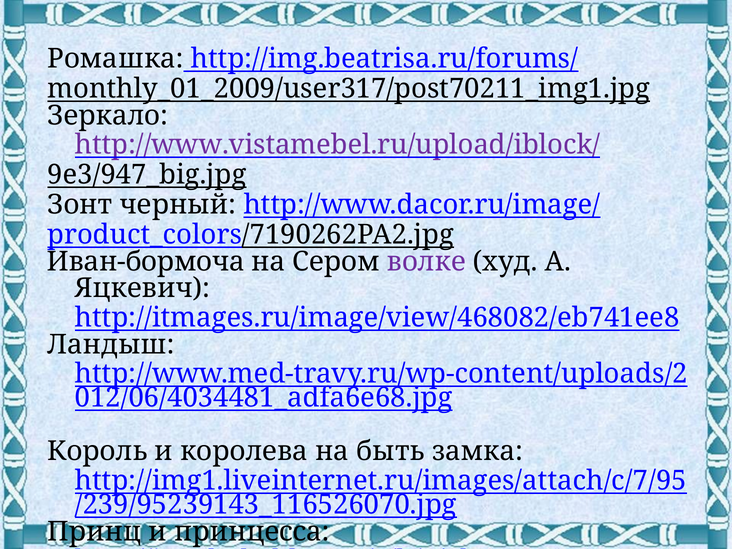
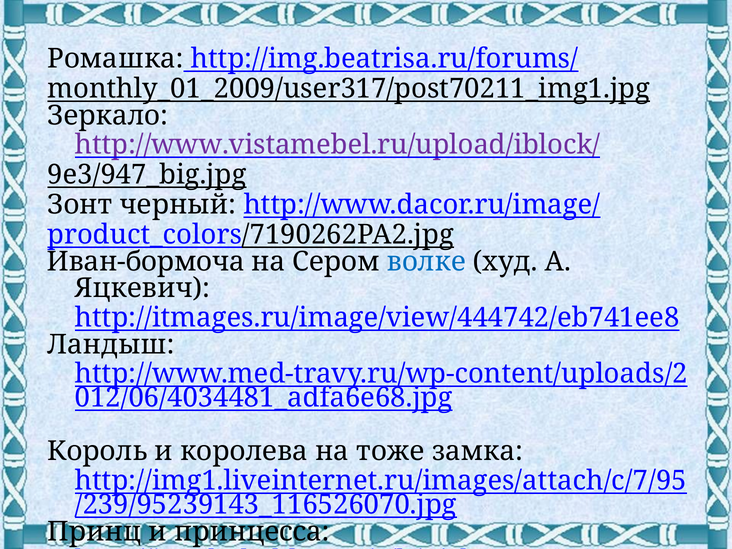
волке colour: purple -> blue
http://itmages.ru/image/view/468082/eb741ee8: http://itmages.ru/image/view/468082/eb741ee8 -> http://itmages.ru/image/view/444742/eb741ee8
быть: быть -> тоже
